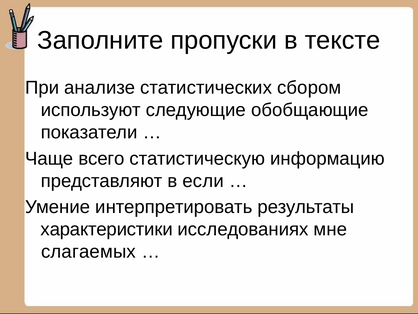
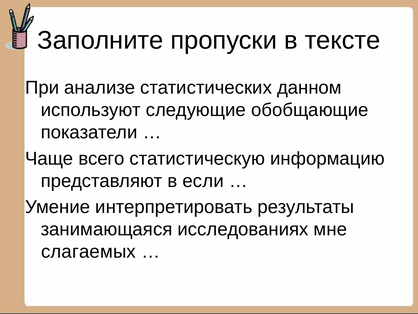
сбором: сбором -> данном
характеристики: характеристики -> занимающаяся
